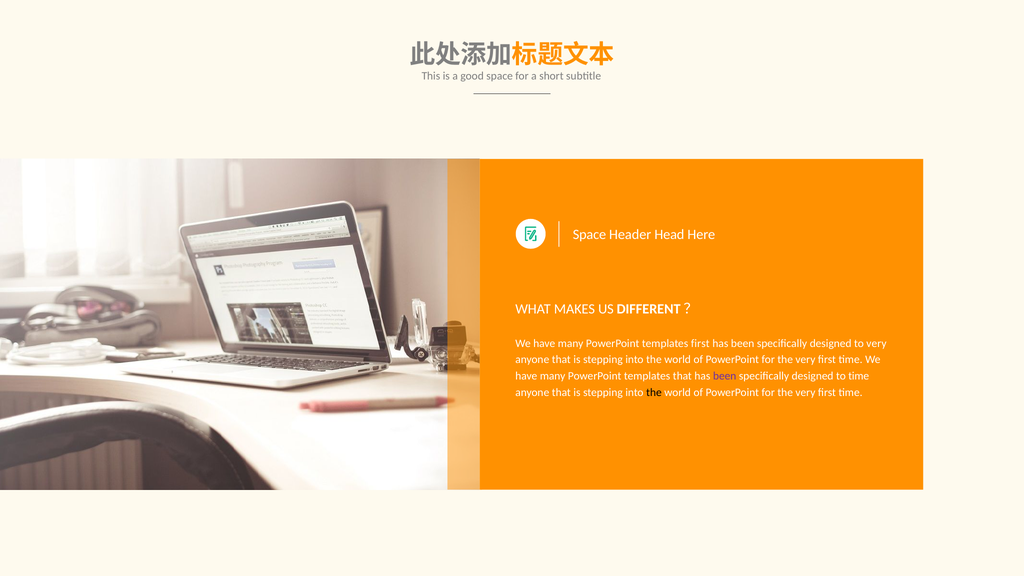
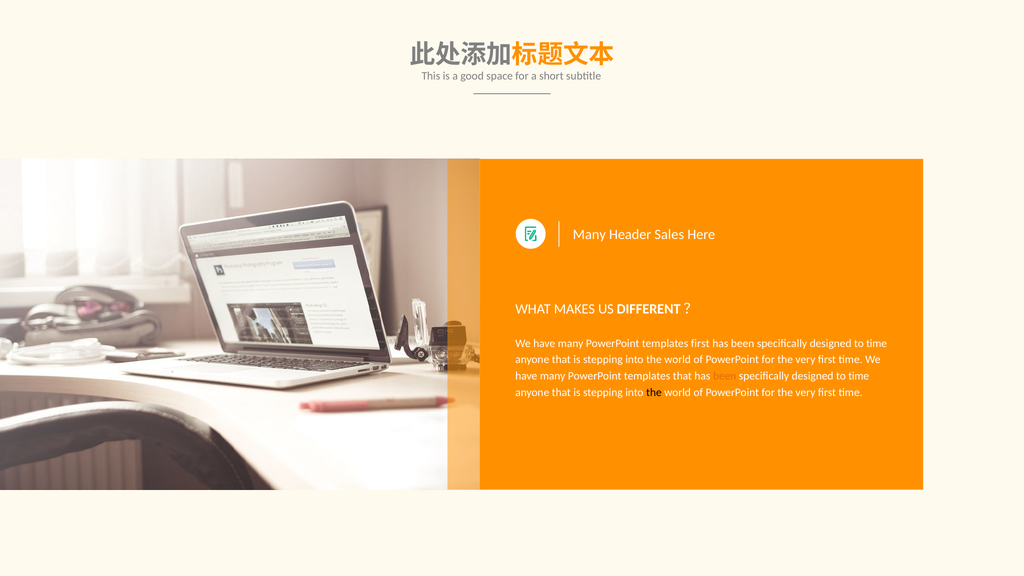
Space at (589, 234): Space -> Many
Head: Head -> Sales
very at (876, 343): very -> time
been at (725, 376) colour: purple -> orange
